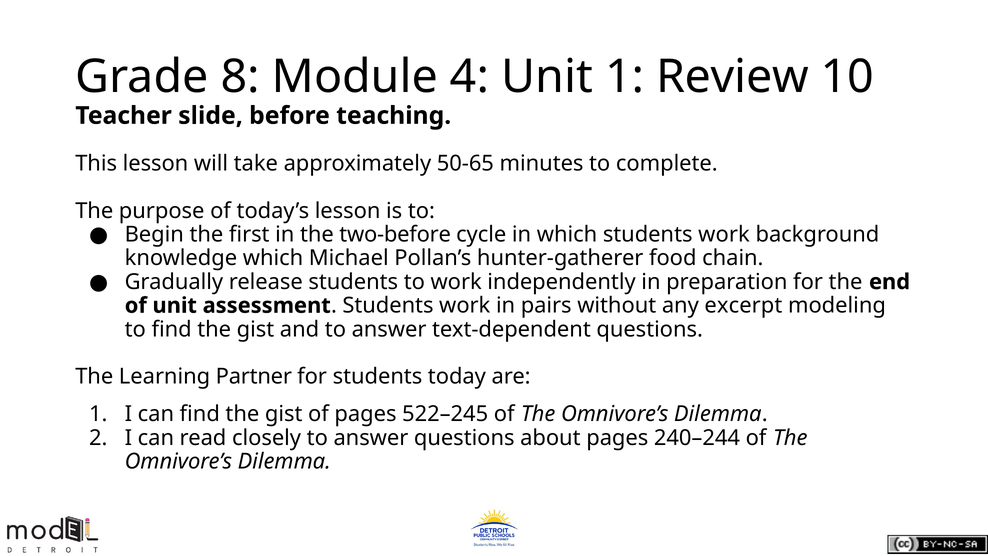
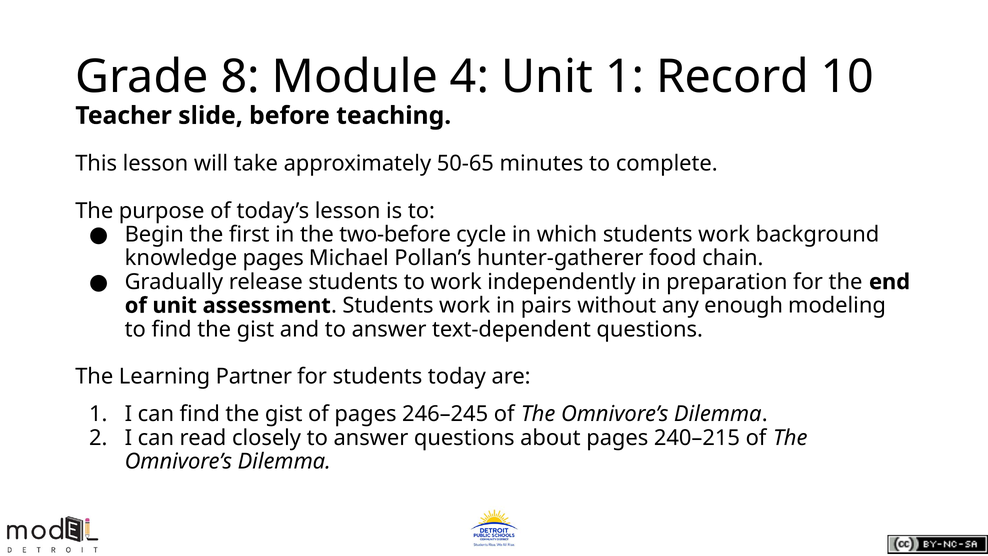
Review: Review -> Record
knowledge which: which -> pages
excerpt: excerpt -> enough
522–245: 522–245 -> 246–245
240–244: 240–244 -> 240–215
